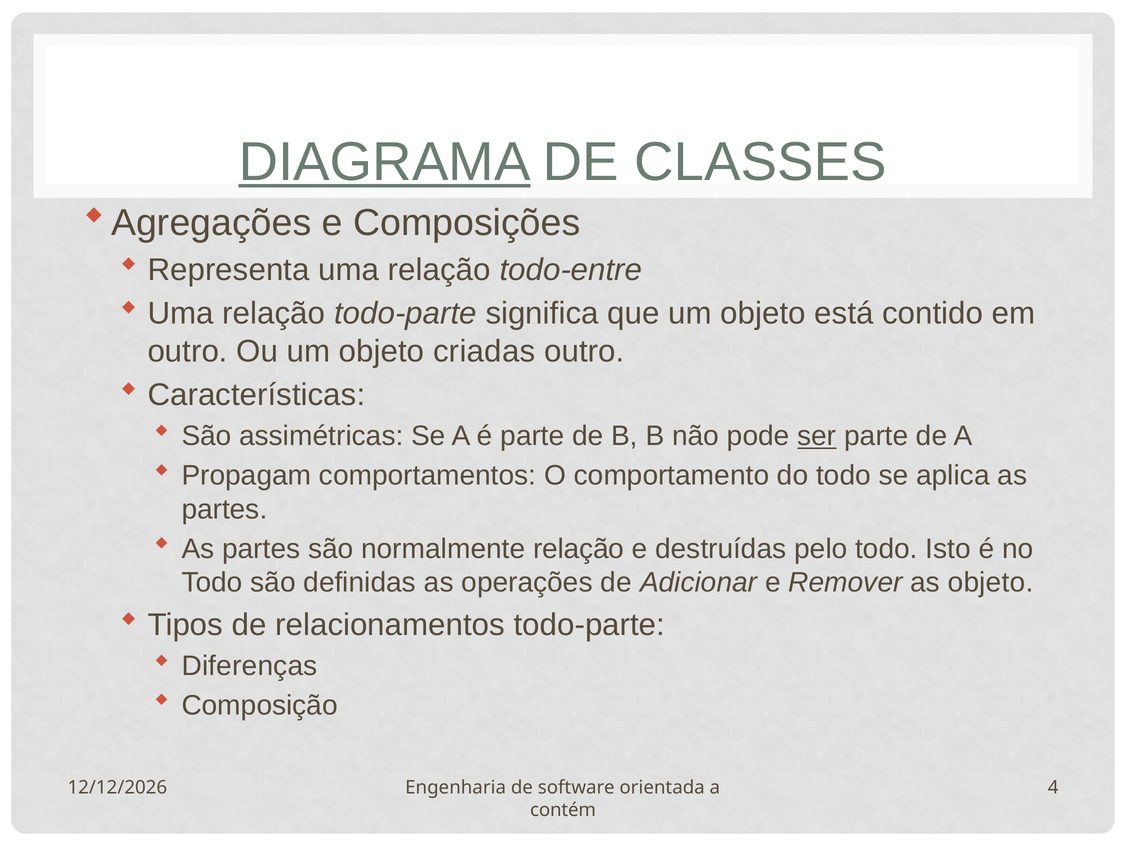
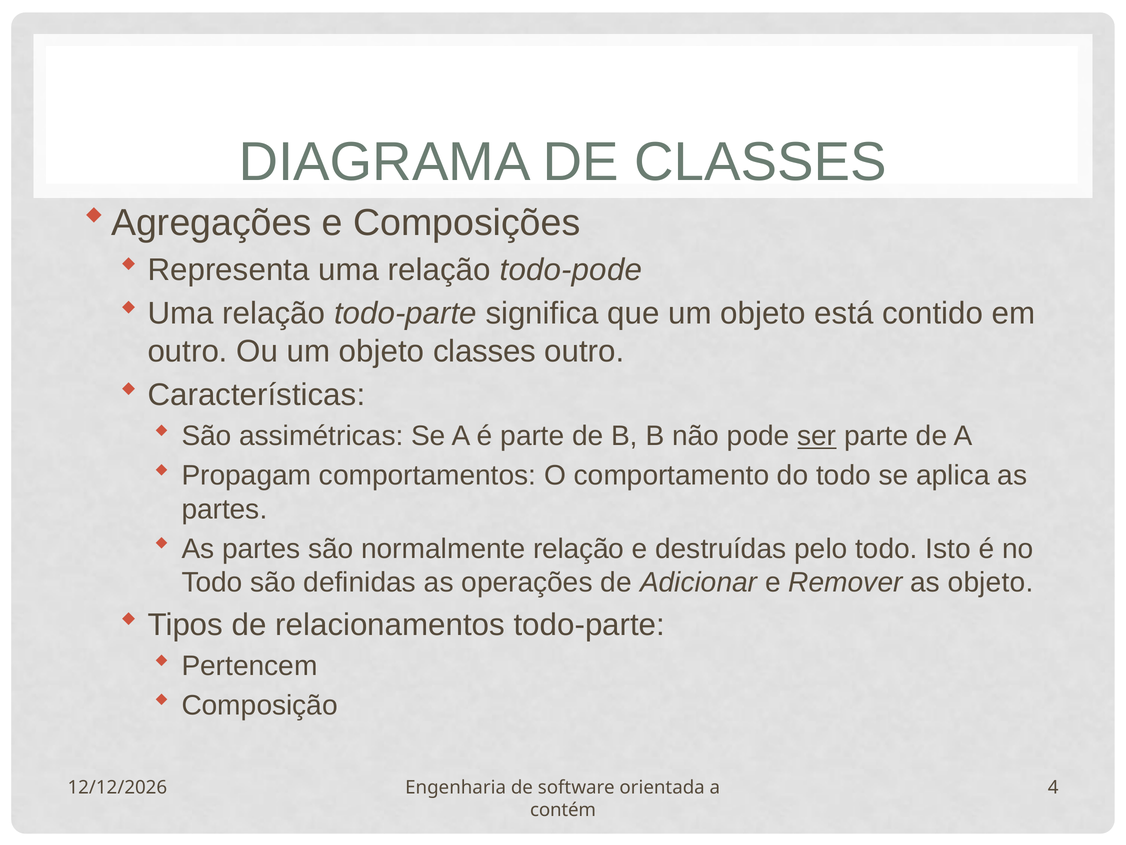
DIAGRAMA underline: present -> none
todo-entre: todo-entre -> todo-pode
objeto criadas: criadas -> classes
Diferenças: Diferenças -> Pertencem
